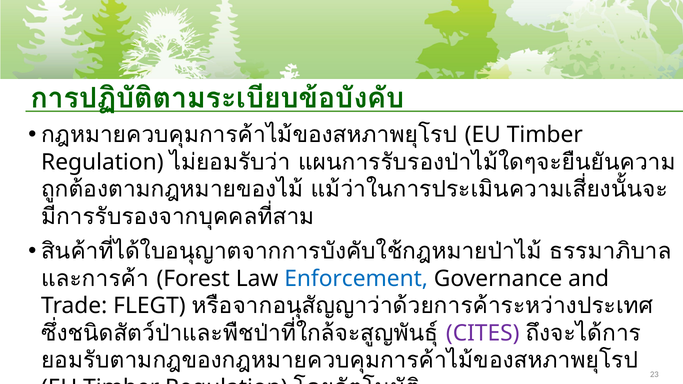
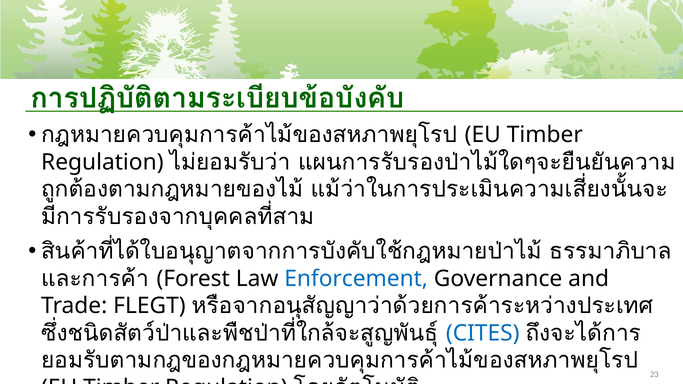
CITES colour: purple -> blue
